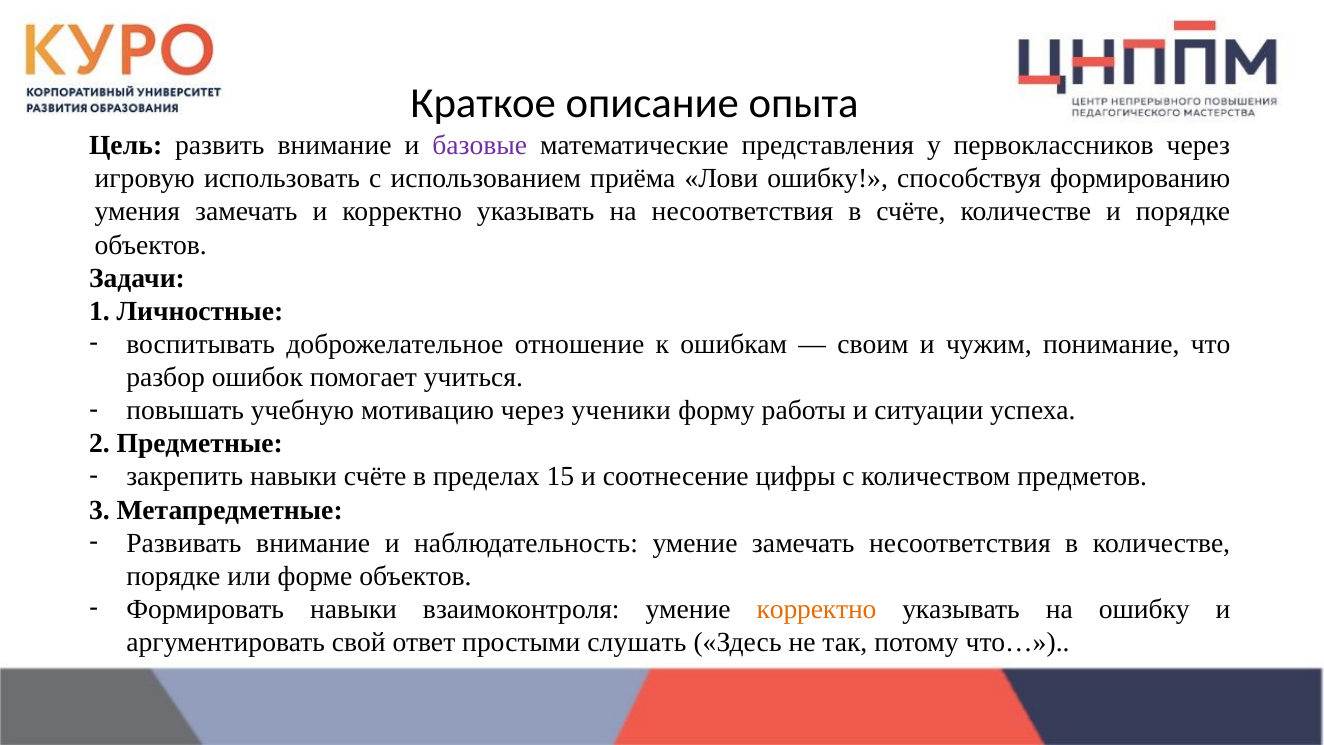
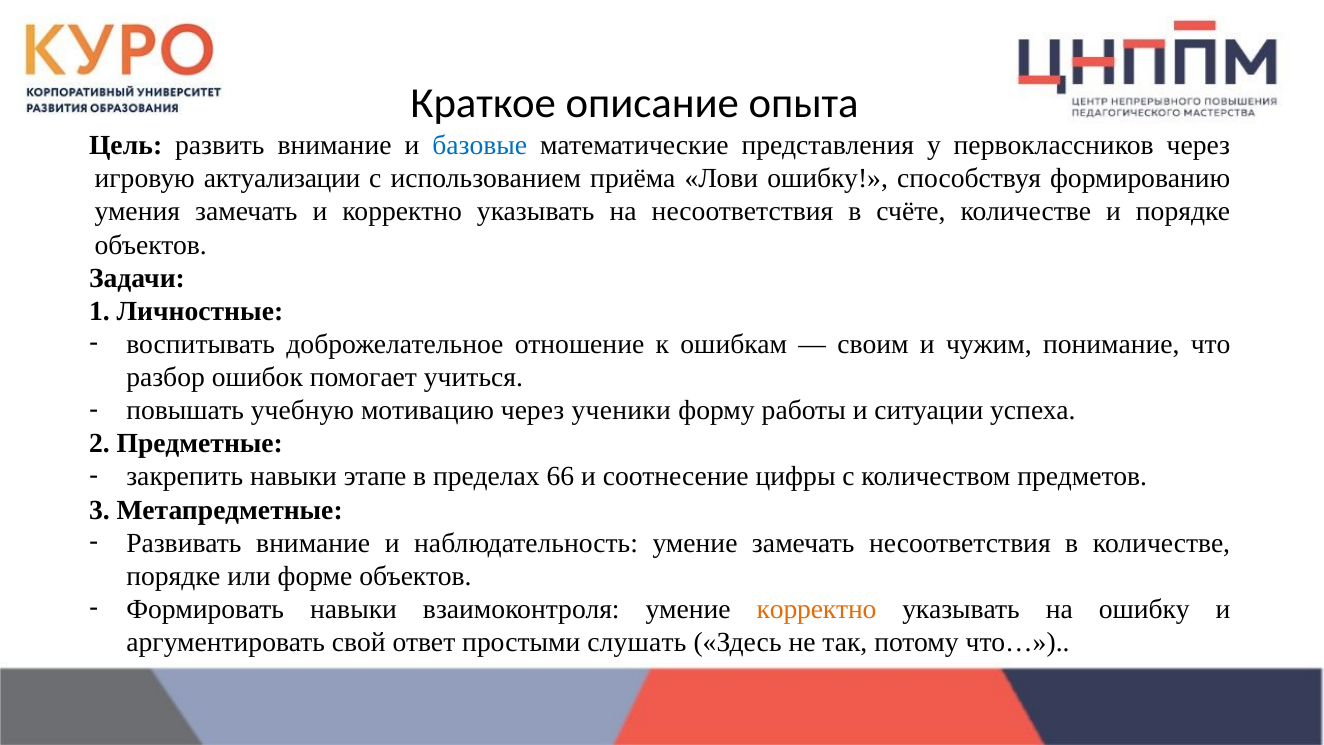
базовые colour: purple -> blue
использовать: использовать -> актуализации
навыки счёте: счёте -> этапе
15: 15 -> 66
